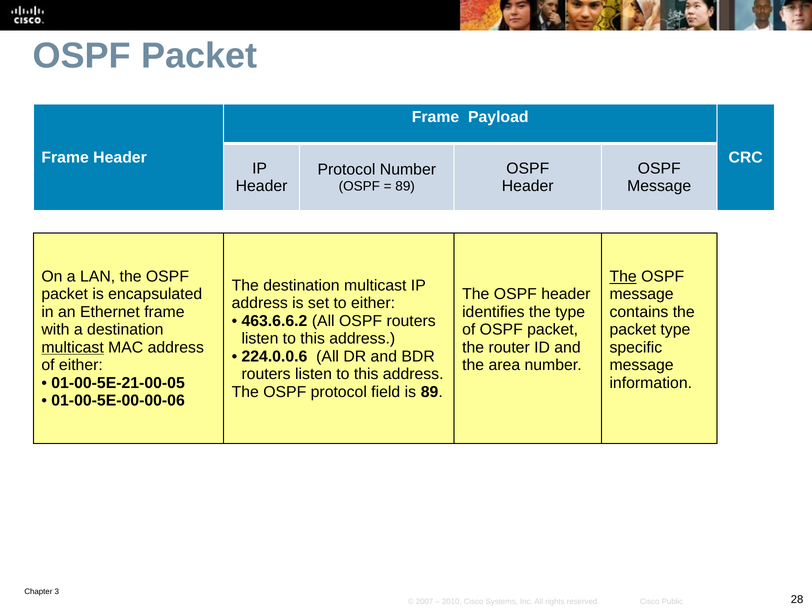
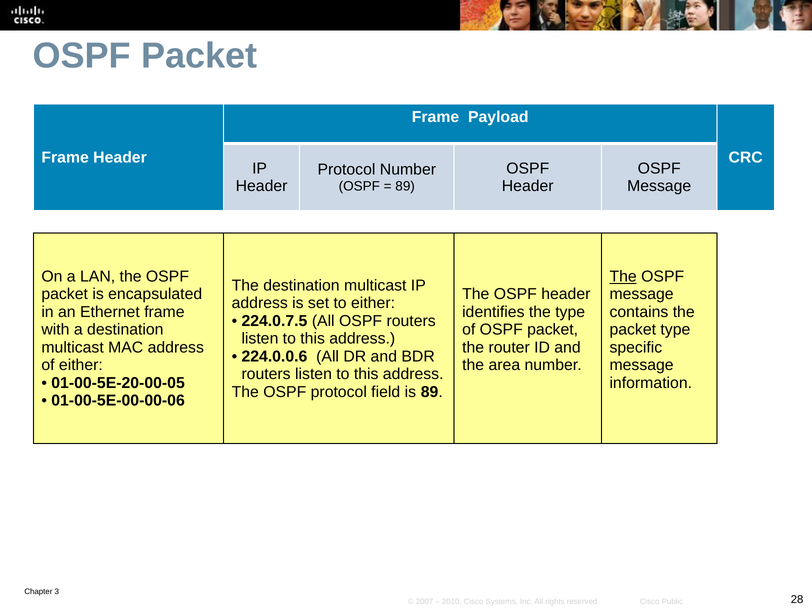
463.6.6.2: 463.6.6.2 -> 224.0.7.5
multicast at (73, 347) underline: present -> none
01-00-5E-21-00-05: 01-00-5E-21-00-05 -> 01-00-5E-20-00-05
